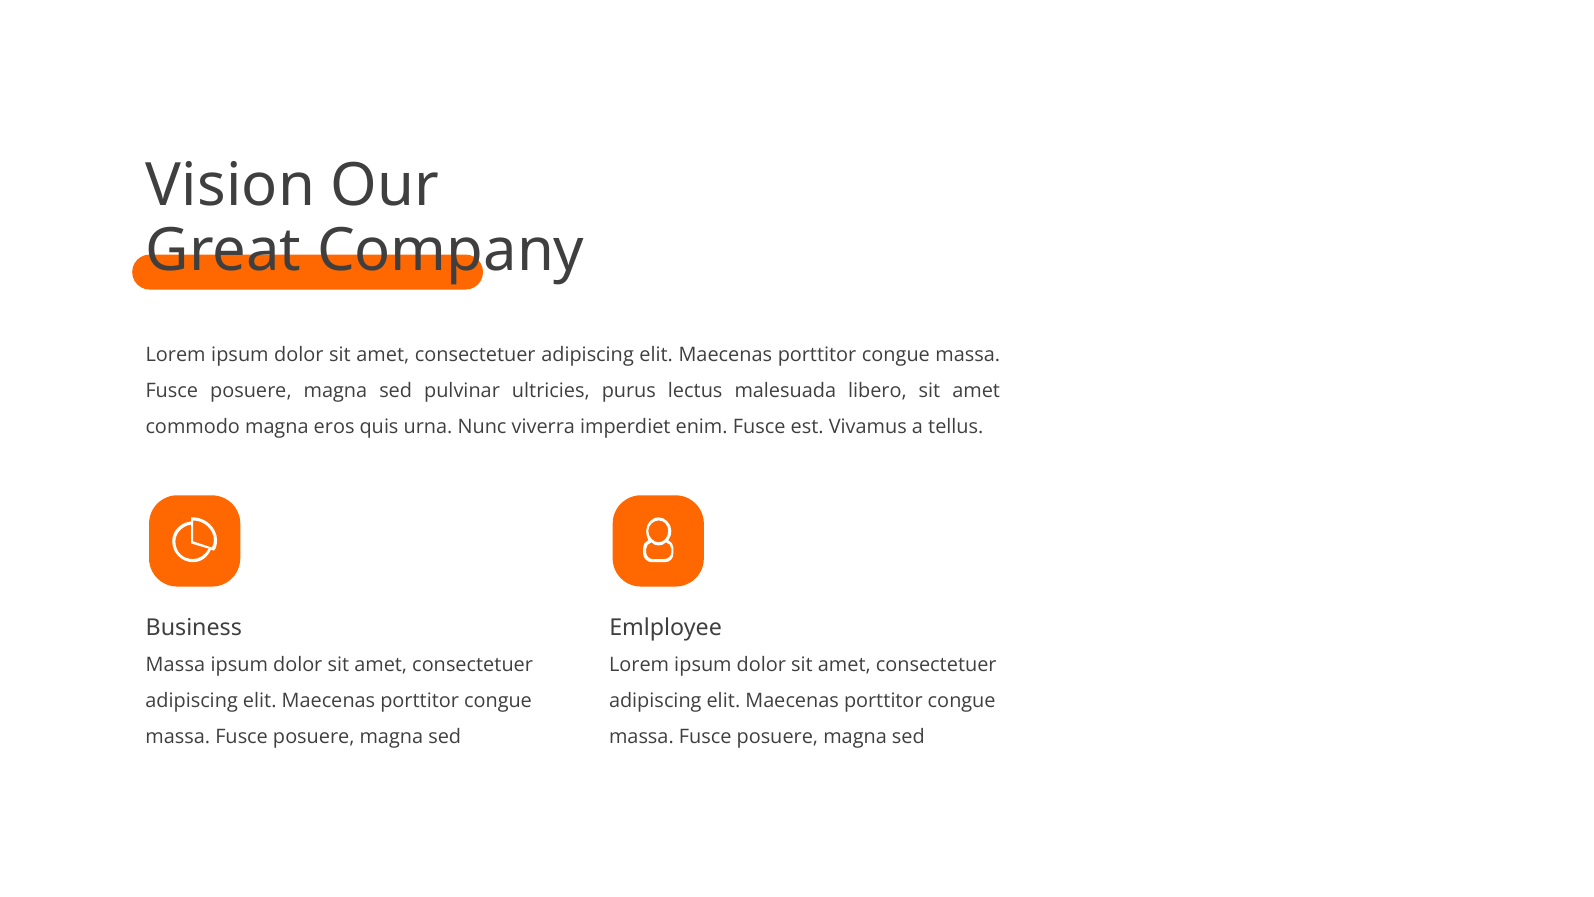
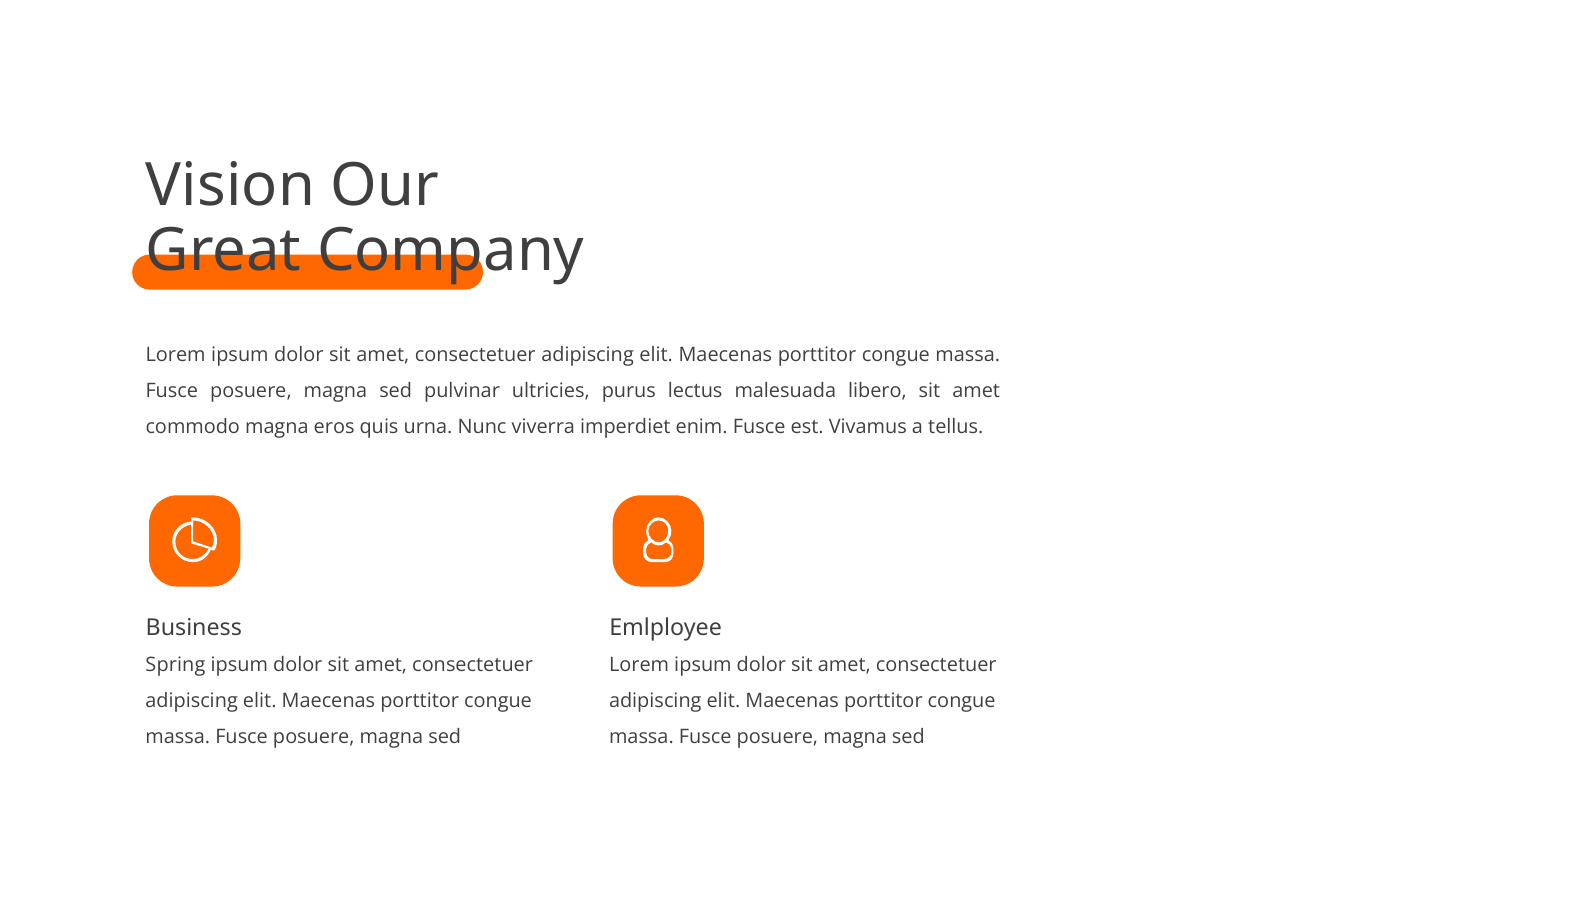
Massa at (175, 665): Massa -> Spring
